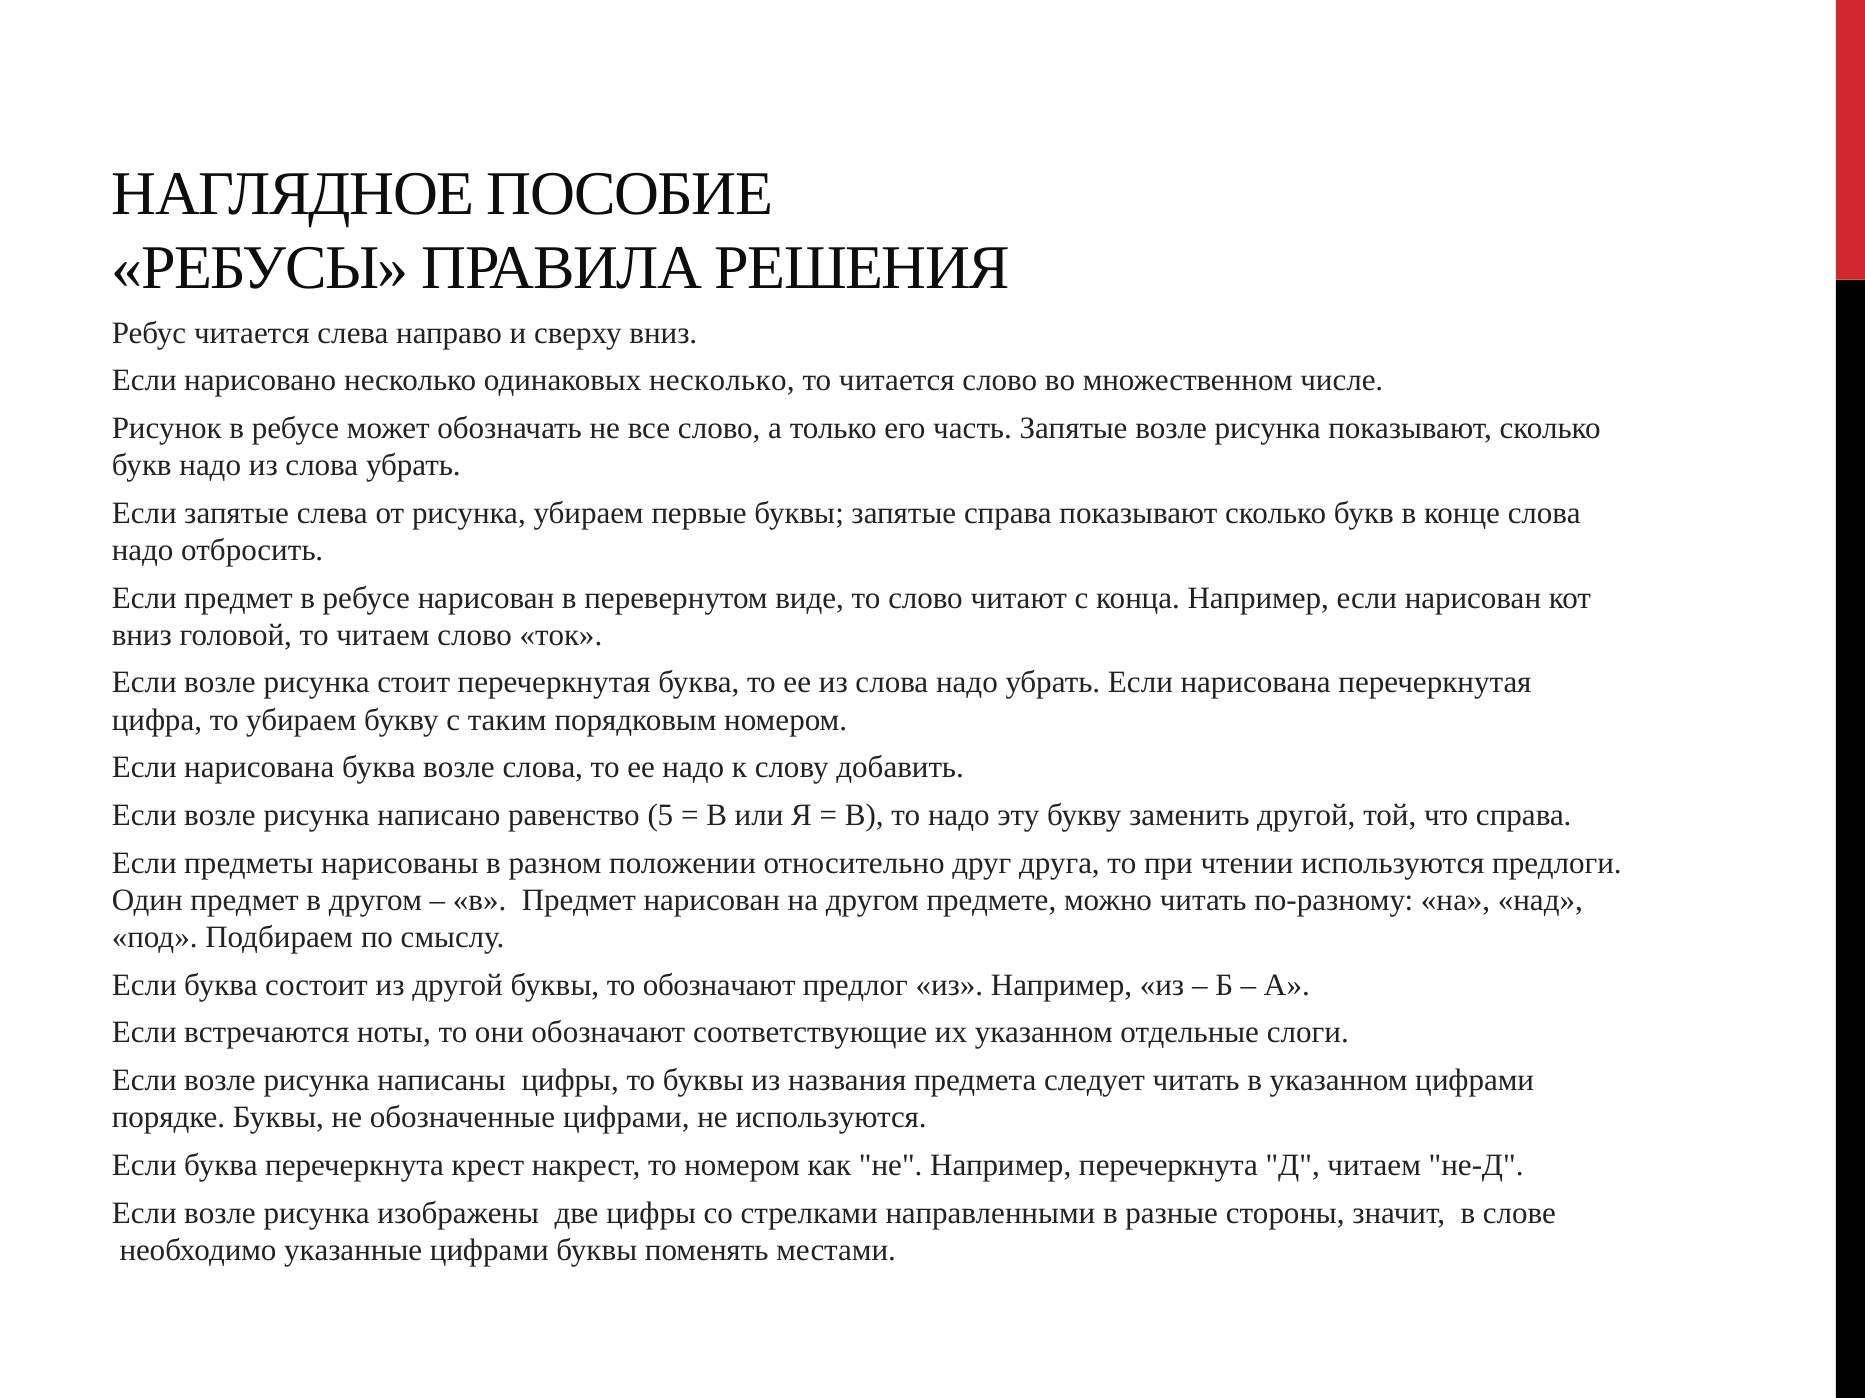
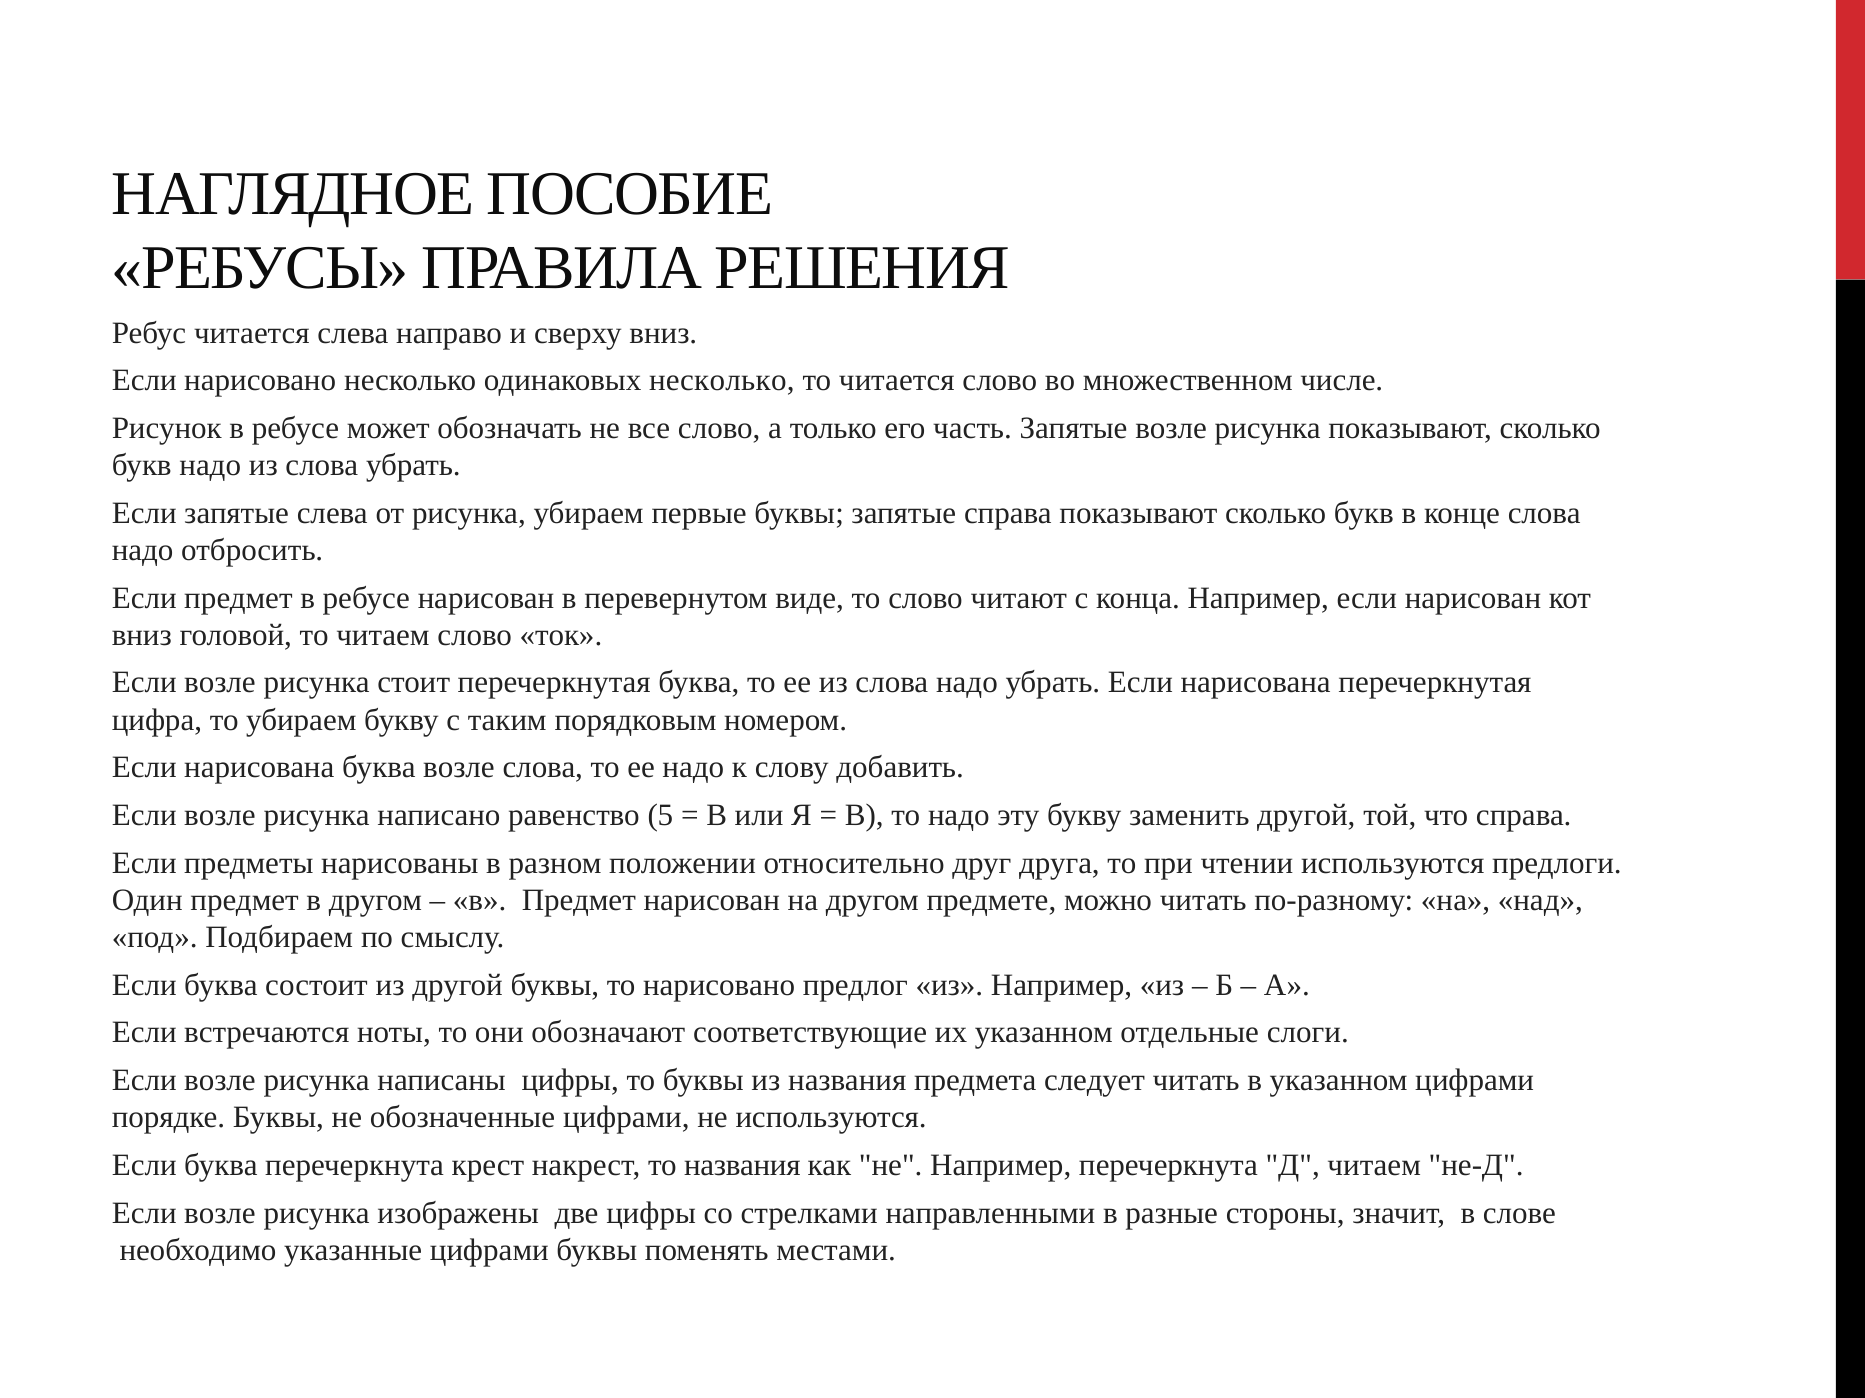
то обозначают: обозначают -> нарисовано
то номером: номером -> названия
